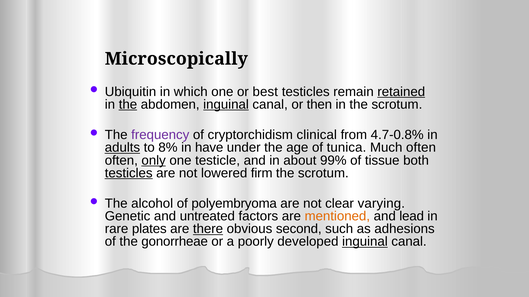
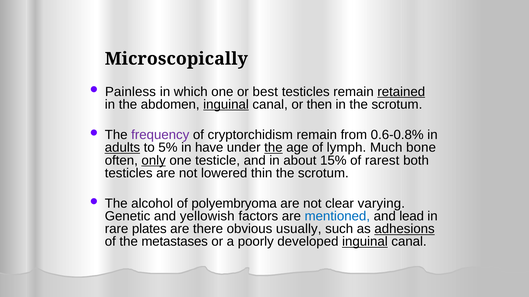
Ubiquitin: Ubiquitin -> Painless
the at (128, 105) underline: present -> none
cryptorchidism clinical: clinical -> remain
4.7-0.8%: 4.7-0.8% -> 0.6-0.8%
8%: 8% -> 5%
the at (273, 148) underline: none -> present
tunica: tunica -> lymph
Much often: often -> bone
99%: 99% -> 15%
tissue: tissue -> rarest
testicles at (129, 173) underline: present -> none
firm: firm -> thin
untreated: untreated -> yellowish
mentioned colour: orange -> blue
there underline: present -> none
second: second -> usually
adhesions underline: none -> present
gonorrheae: gonorrheae -> metastases
